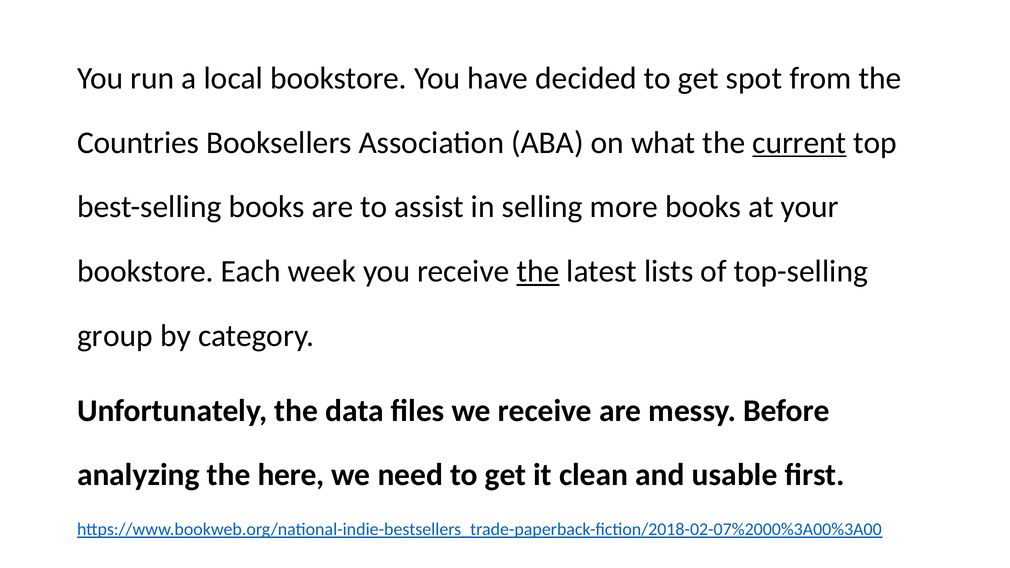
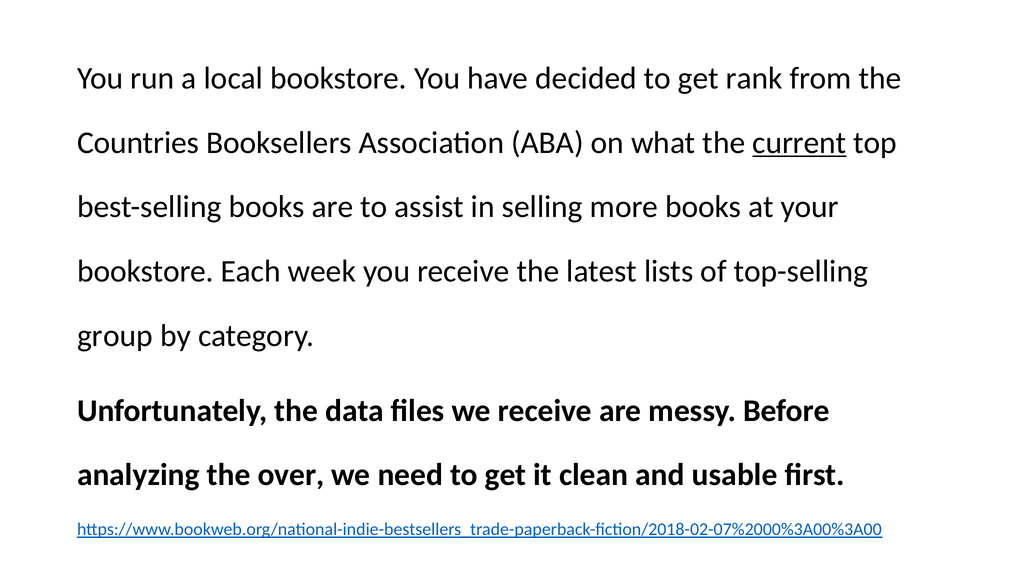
spot: spot -> rank
the at (538, 271) underline: present -> none
here: here -> over
